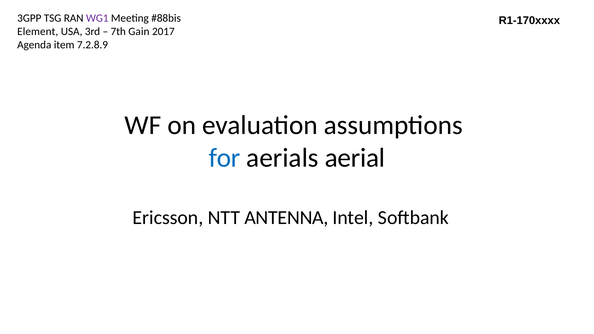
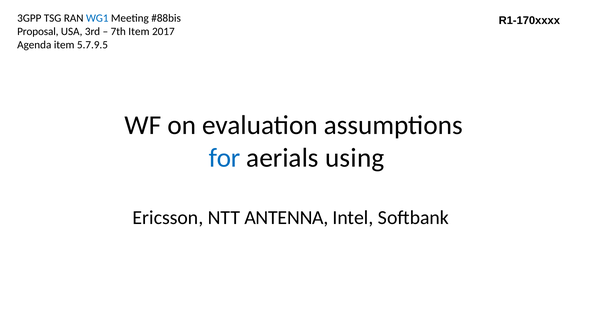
WG1 colour: purple -> blue
Element: Element -> Proposal
7th Gain: Gain -> Item
7.2.8.9: 7.2.8.9 -> 5.7.9.5
aerial: aerial -> using
